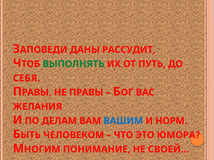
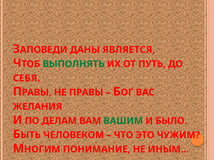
РАССУДИТ: РАССУДИТ -> ЯВЛЯЕТСЯ
ВАШИМ colour: blue -> green
НОРМ: НОРМ -> БЫЛО
ЮМОРА: ЮМОРА -> ЧУЖИМ
СВОЕЙ: СВОЕЙ -> ИНЫМ
